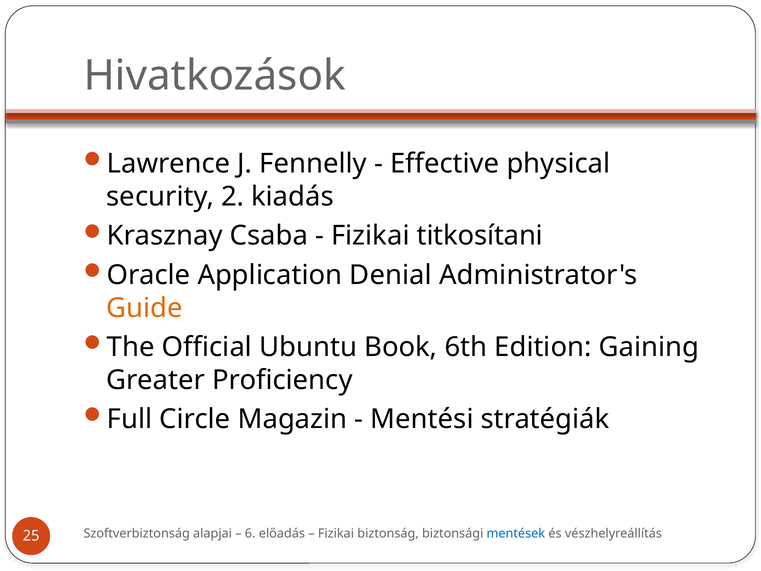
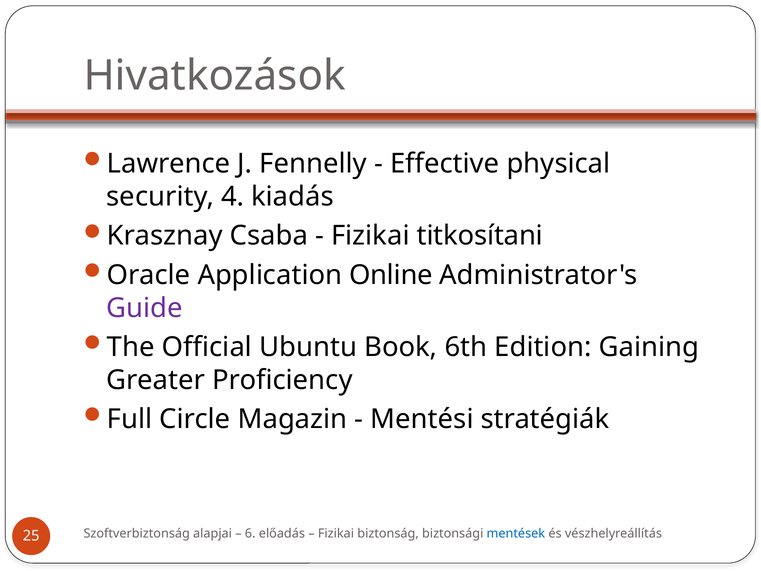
2: 2 -> 4
Denial: Denial -> Online
Guide colour: orange -> purple
